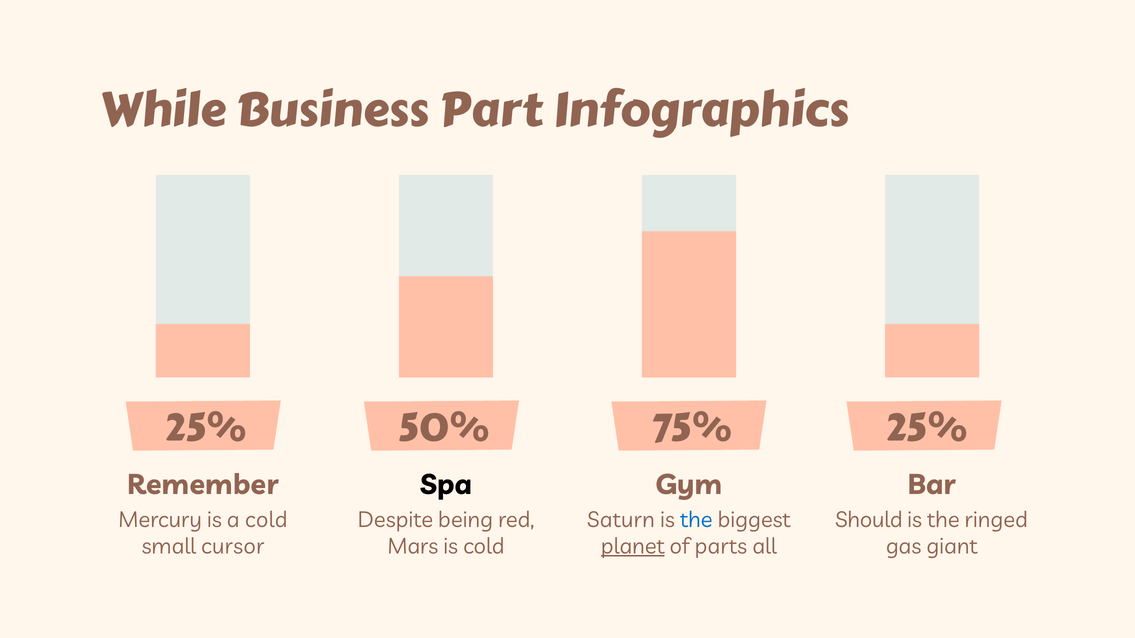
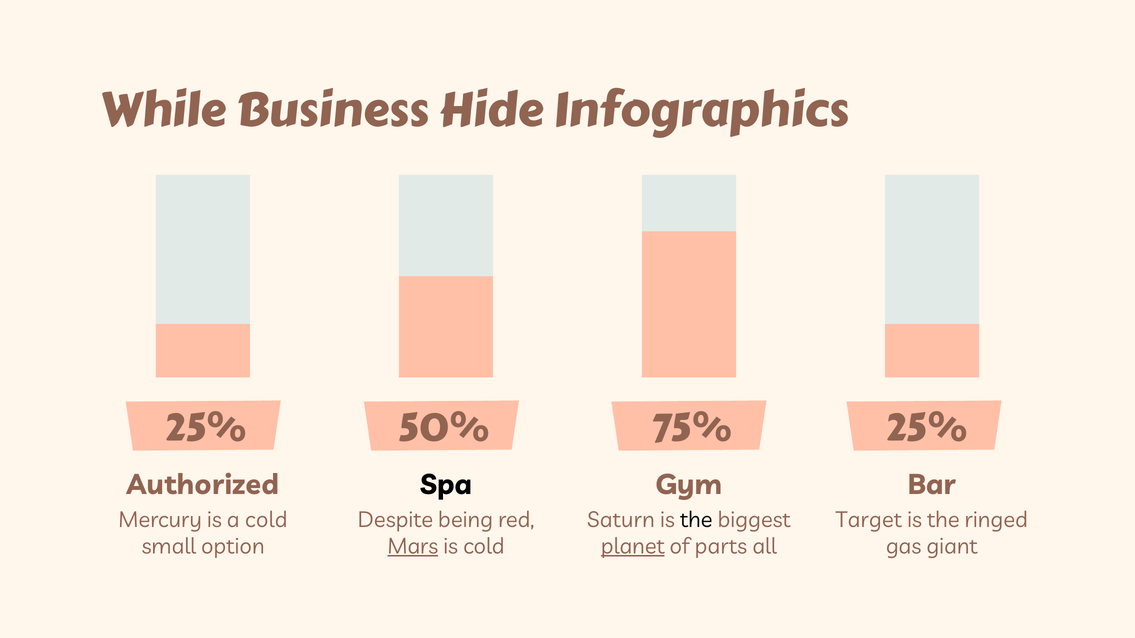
Part: Part -> Hide
Remember: Remember -> Authorized
the at (696, 520) colour: blue -> black
Should: Should -> Target
cursor: cursor -> option
Mars underline: none -> present
